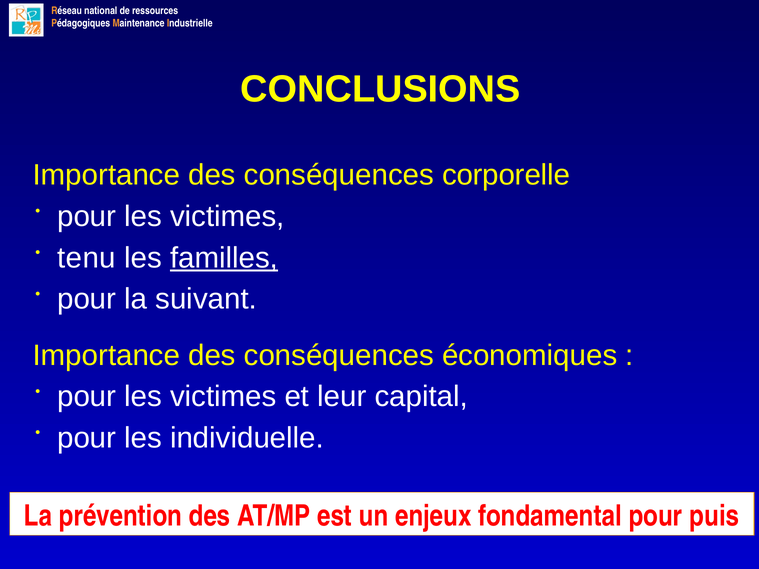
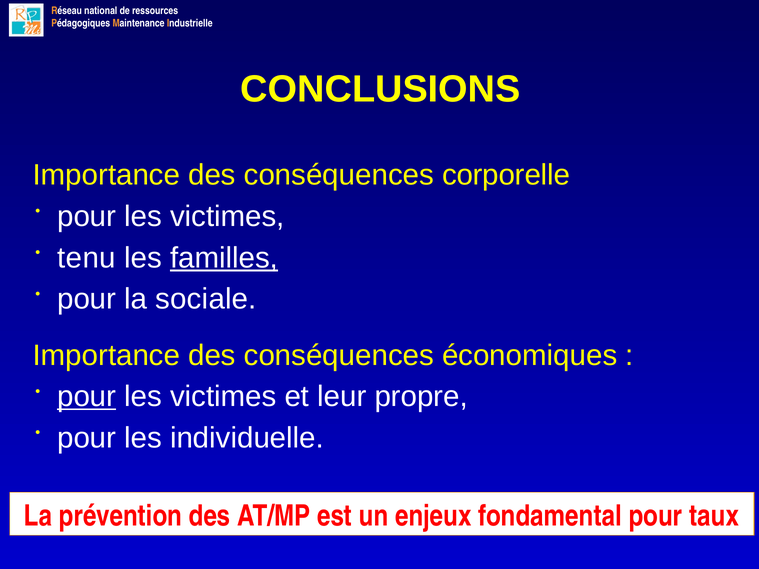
suivant: suivant -> sociale
pour at (87, 397) underline: none -> present
capital: capital -> propre
puis: puis -> taux
